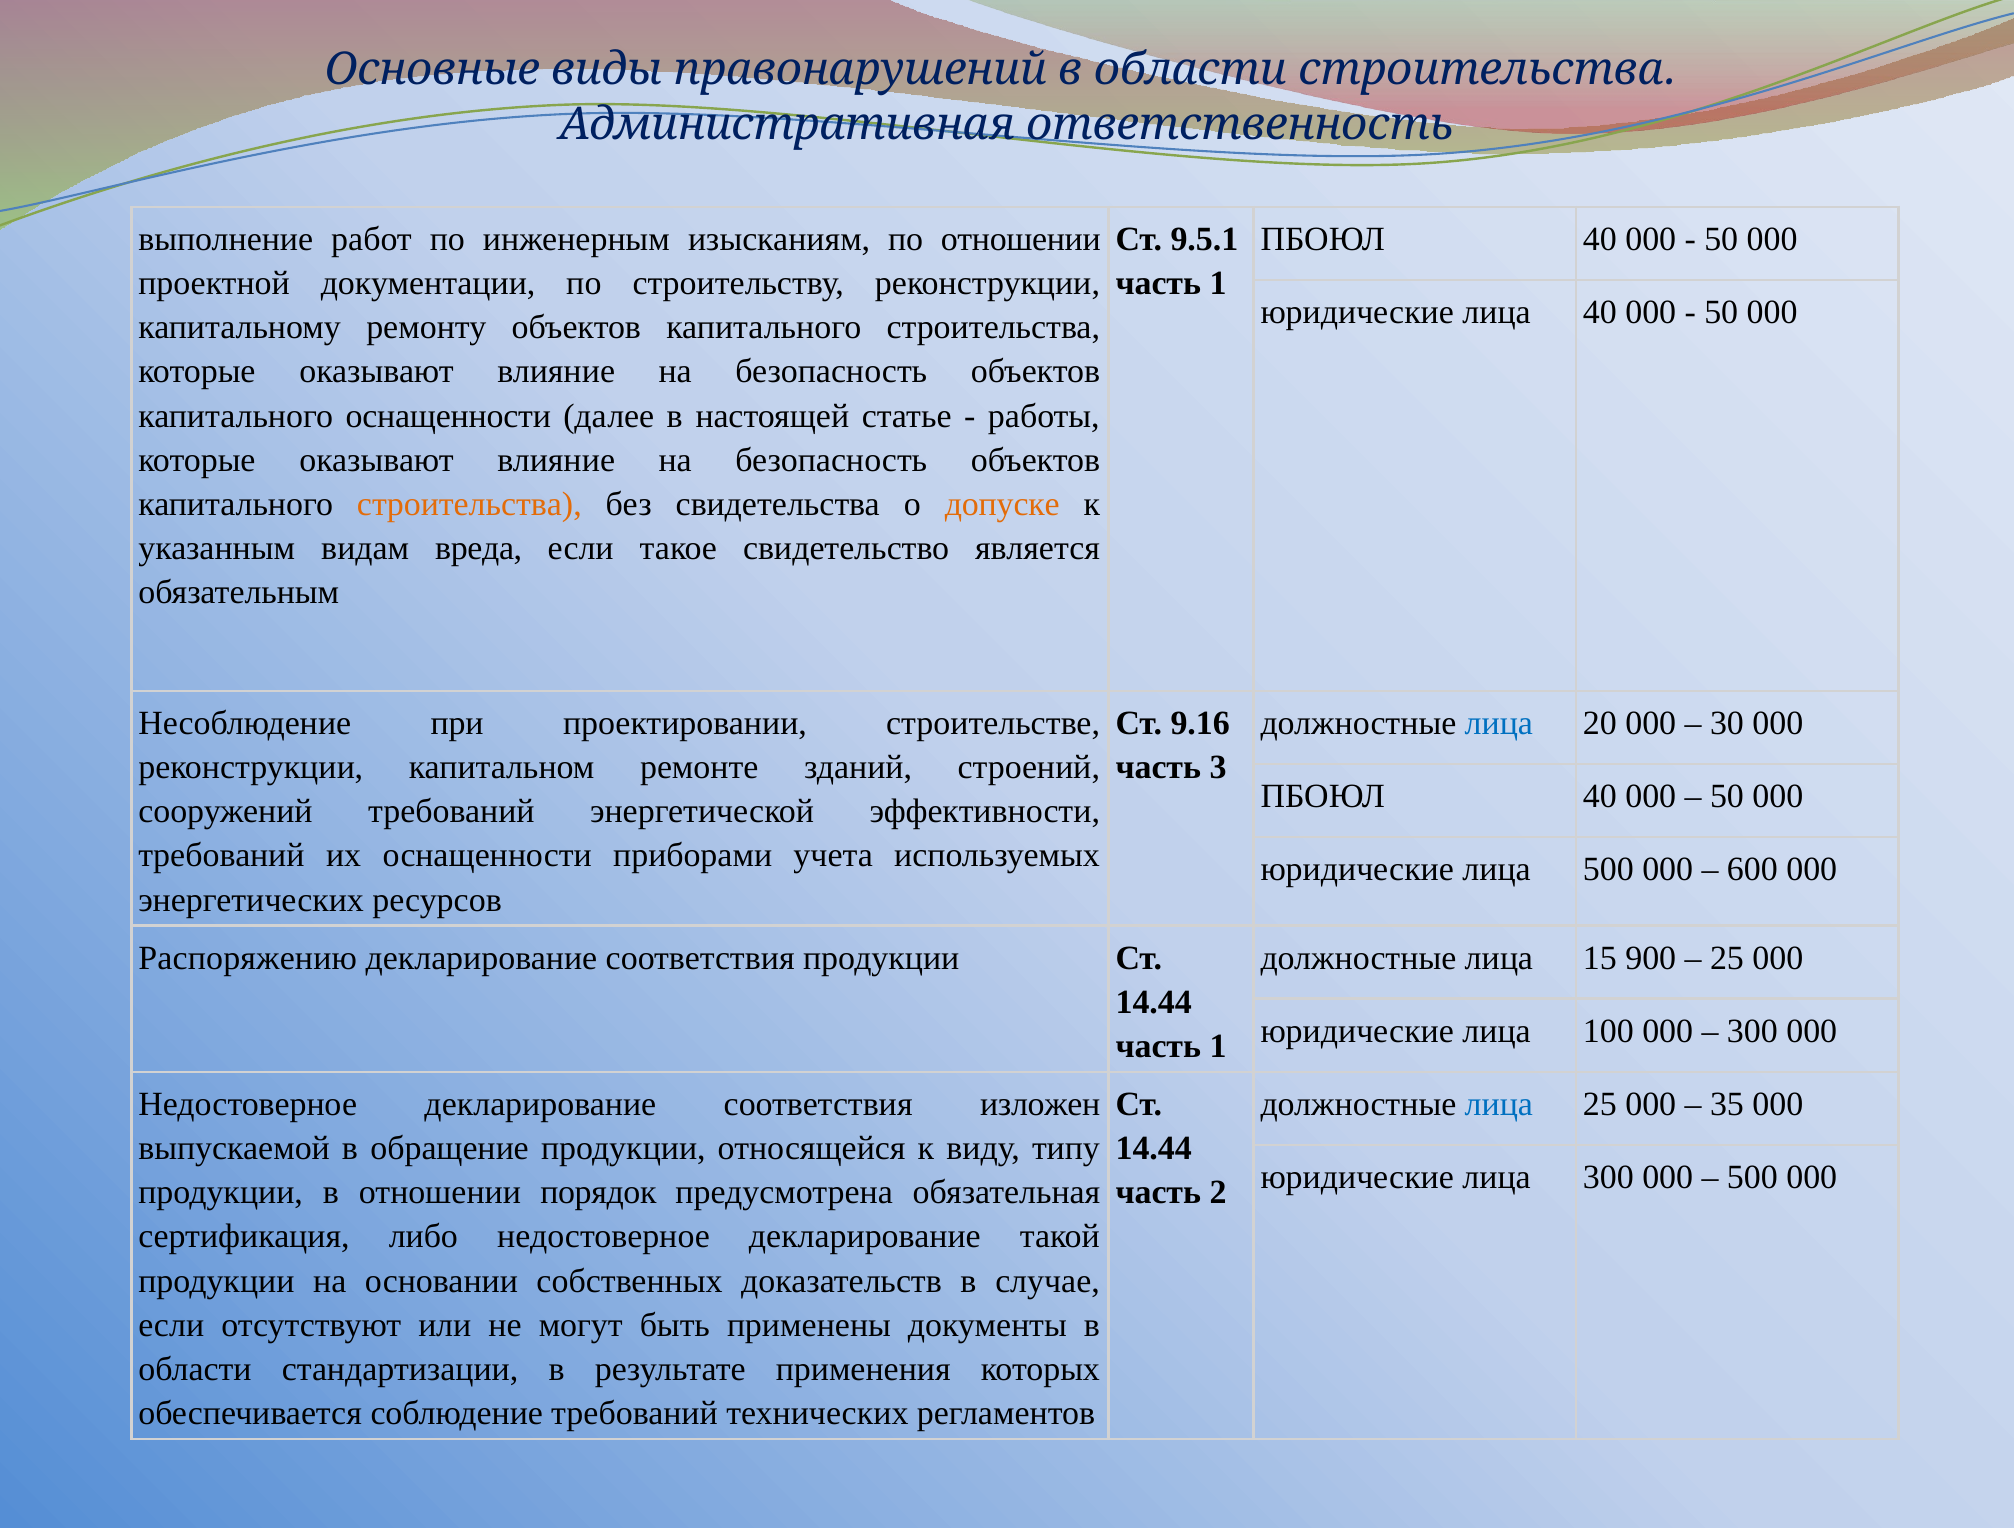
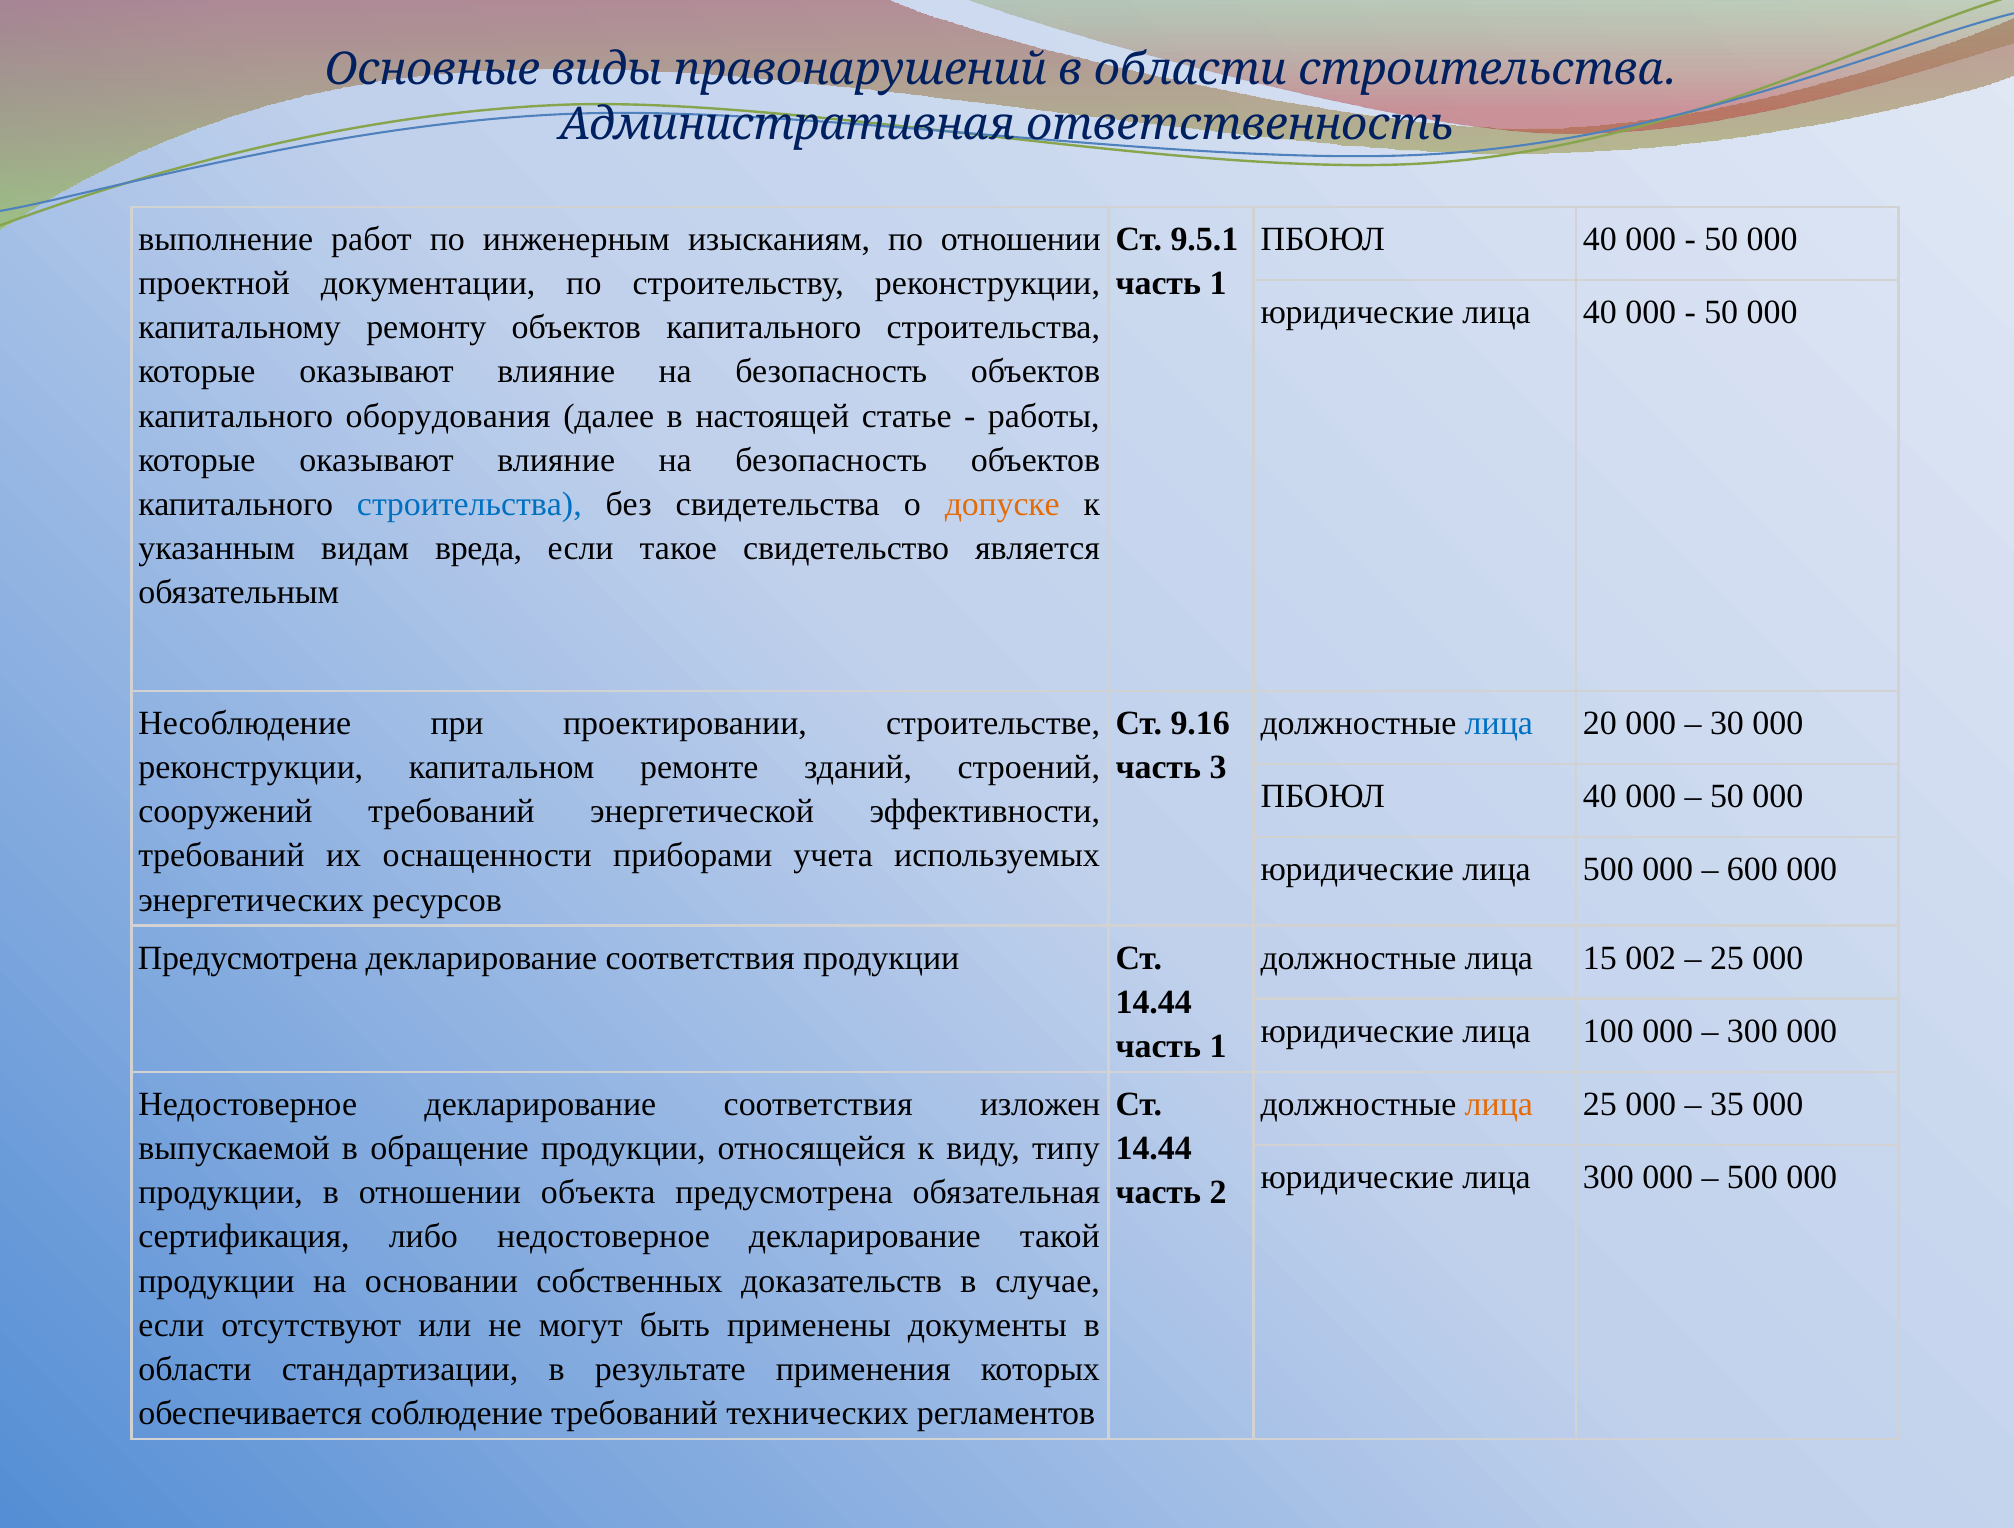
капитального оснащенности: оснащенности -> оборудования
строительства at (469, 504) colour: orange -> blue
Распоряжению at (248, 958): Распоряжению -> Предусмотрена
900: 900 -> 002
лица at (1499, 1105) colour: blue -> orange
порядок: порядок -> объекта
